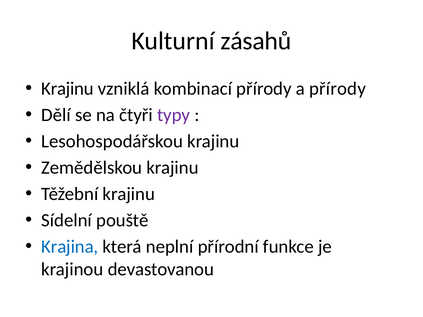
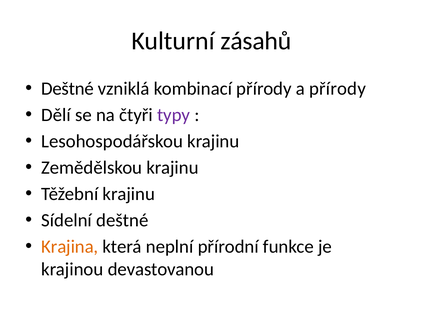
Krajinu at (68, 89): Krajinu -> Deštné
Sídelní pouště: pouště -> deštné
Krajina colour: blue -> orange
